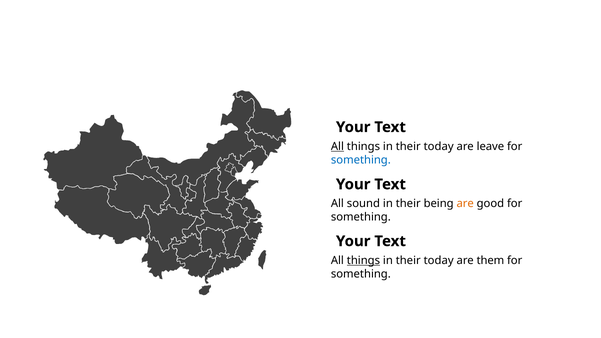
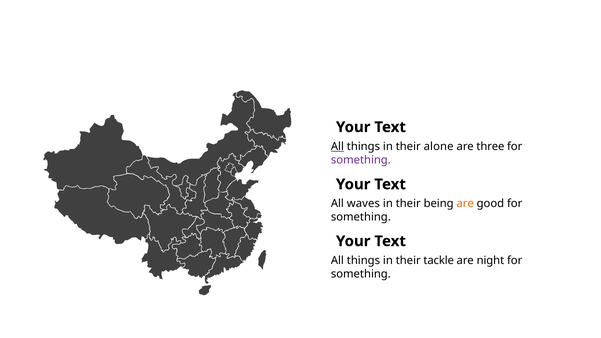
today at (439, 146): today -> alone
leave: leave -> three
something at (361, 160) colour: blue -> purple
sound: sound -> waves
things at (363, 260) underline: present -> none
today at (439, 260): today -> tackle
them: them -> night
